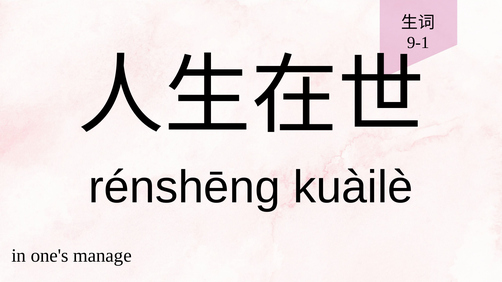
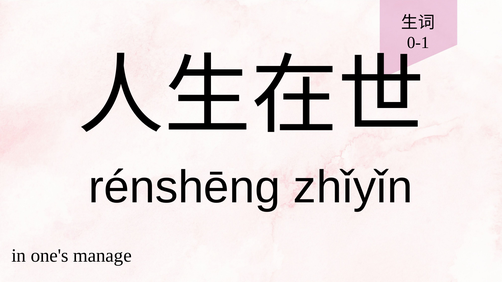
9-1: 9-1 -> 0-1
kuàilè: kuàilè -> zhǐyǐn
